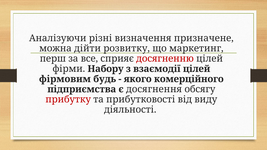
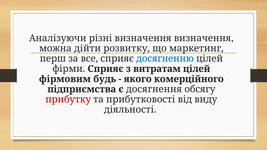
визначення призначене: призначене -> визначення
досягненню colour: red -> blue
фірми Набору: Набору -> Сприяє
взаємодії: взаємодії -> витратам
